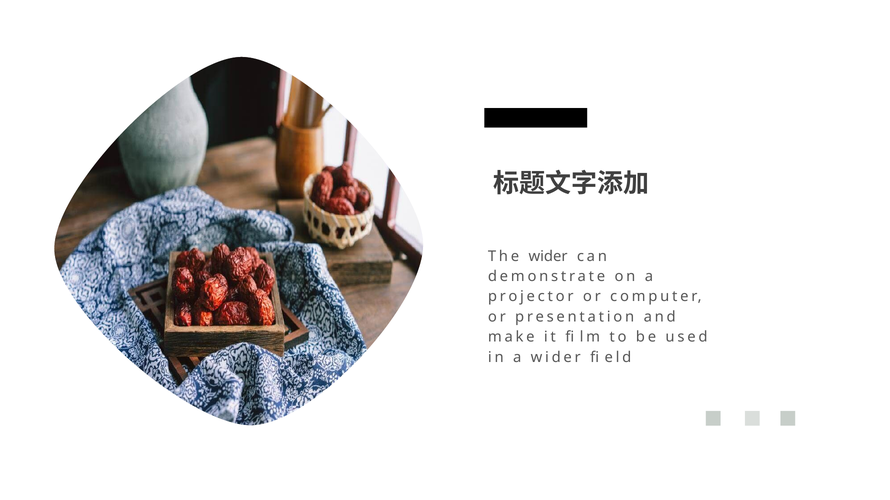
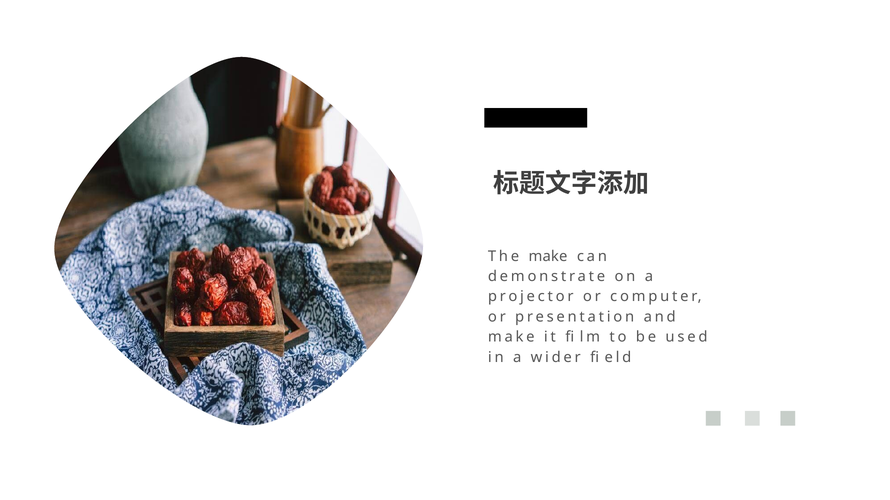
The wider: wider -> make
